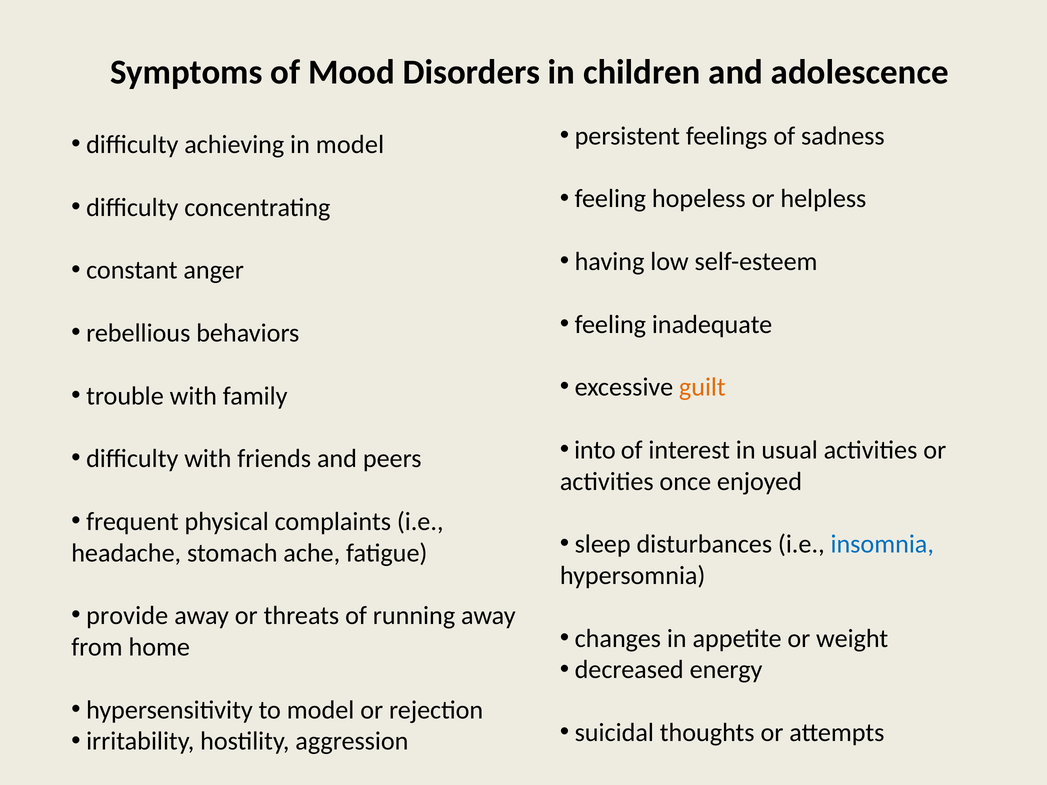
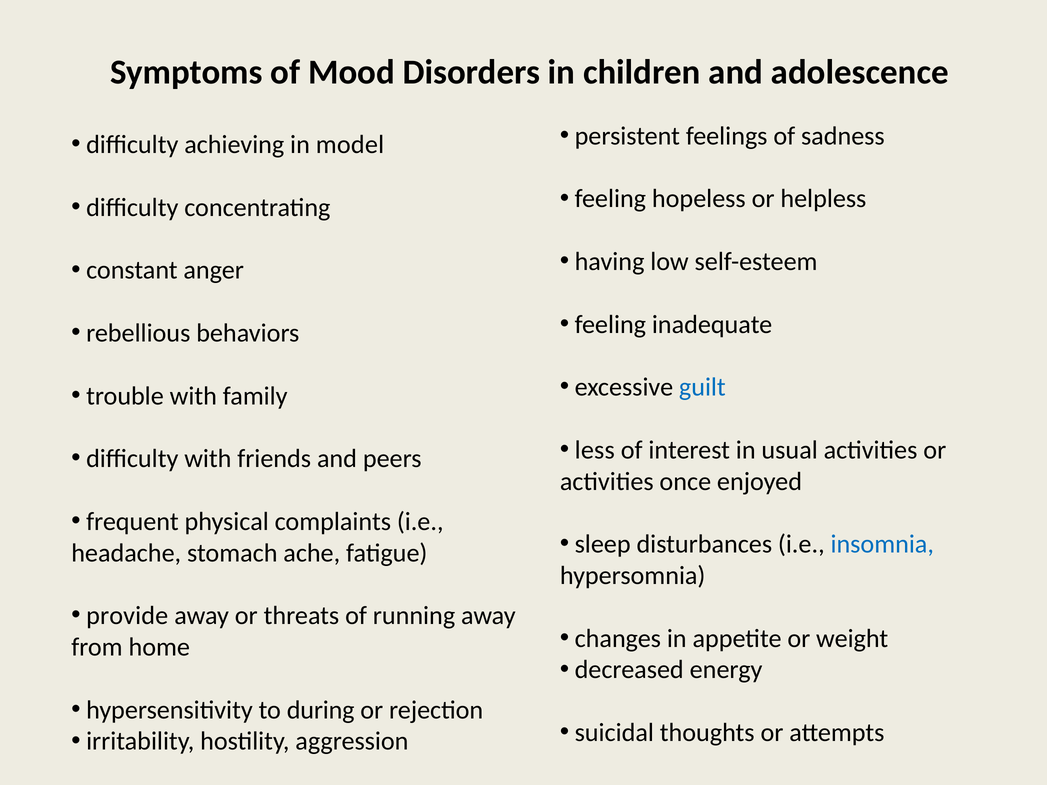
guilt colour: orange -> blue
into: into -> less
to model: model -> during
